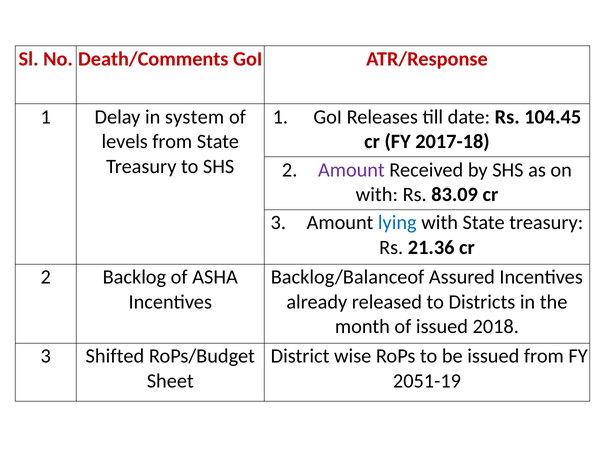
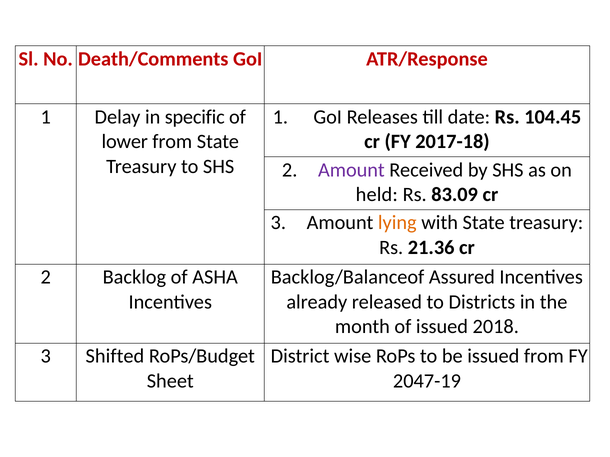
system: system -> specific
levels: levels -> lower
with at (377, 195): with -> held
lying colour: blue -> orange
2051-19: 2051-19 -> 2047-19
